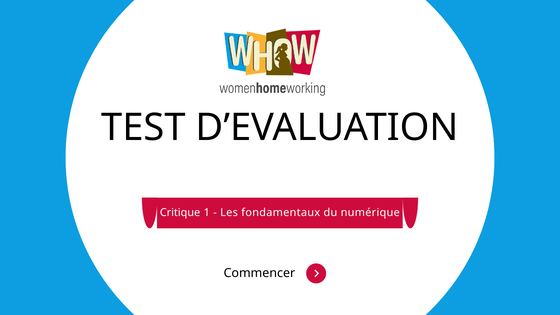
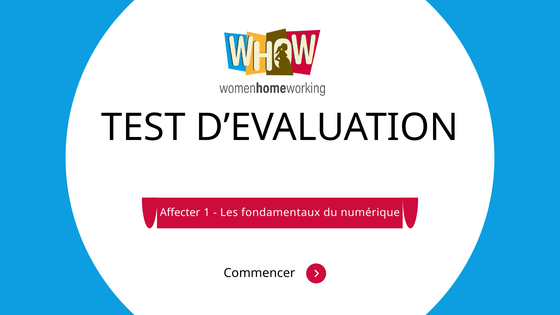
Critique: Critique -> Affecter
